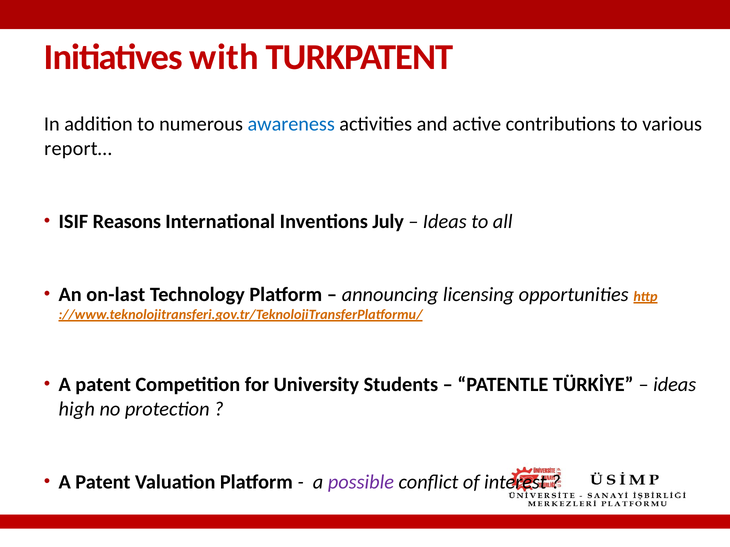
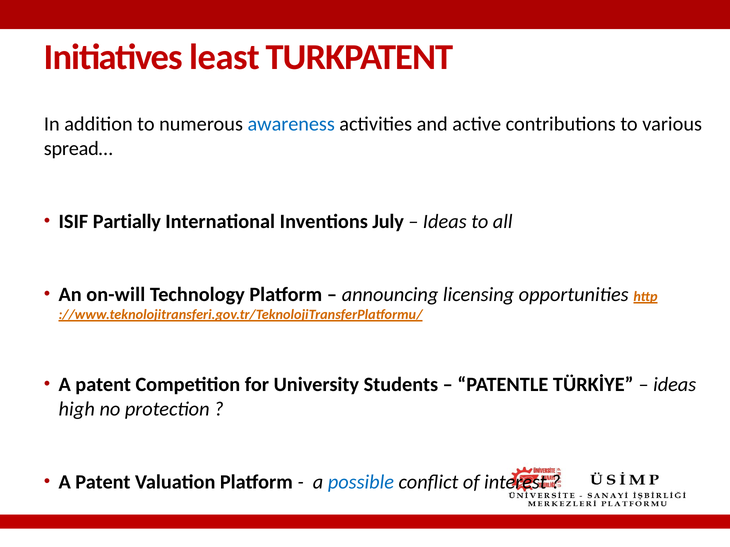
with: with -> least
report…: report… -> spread…
Reasons: Reasons -> Partially
on-last: on-last -> on-will
possible colour: purple -> blue
